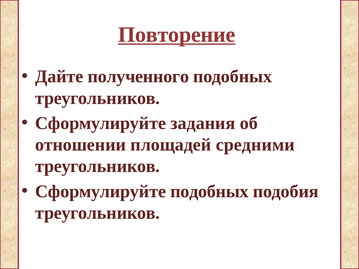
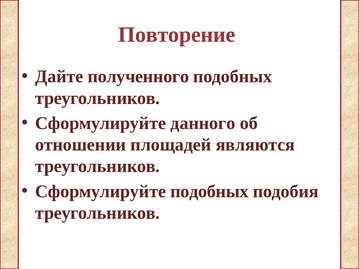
Повторение underline: present -> none
задания: задания -> данного
средними: средними -> являются
